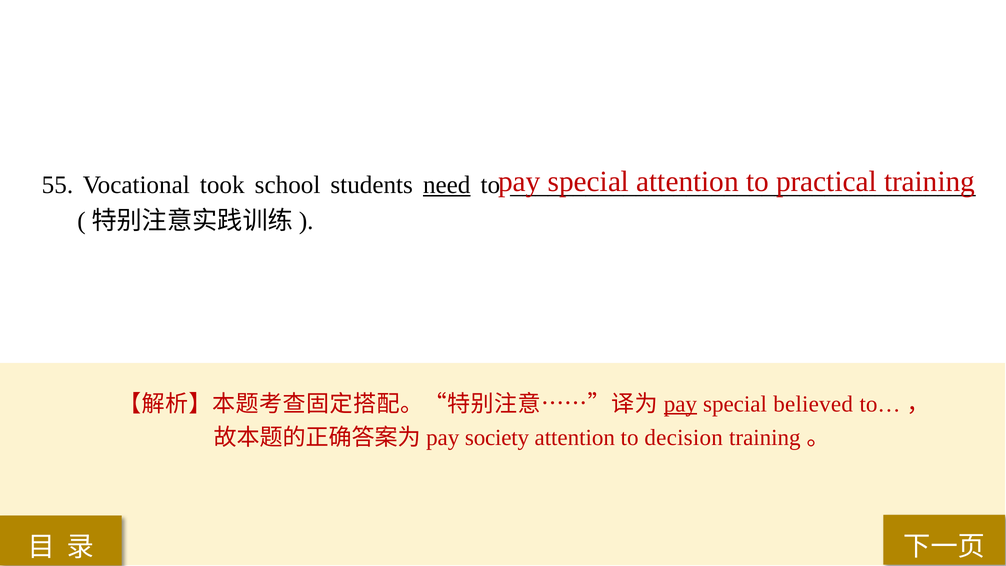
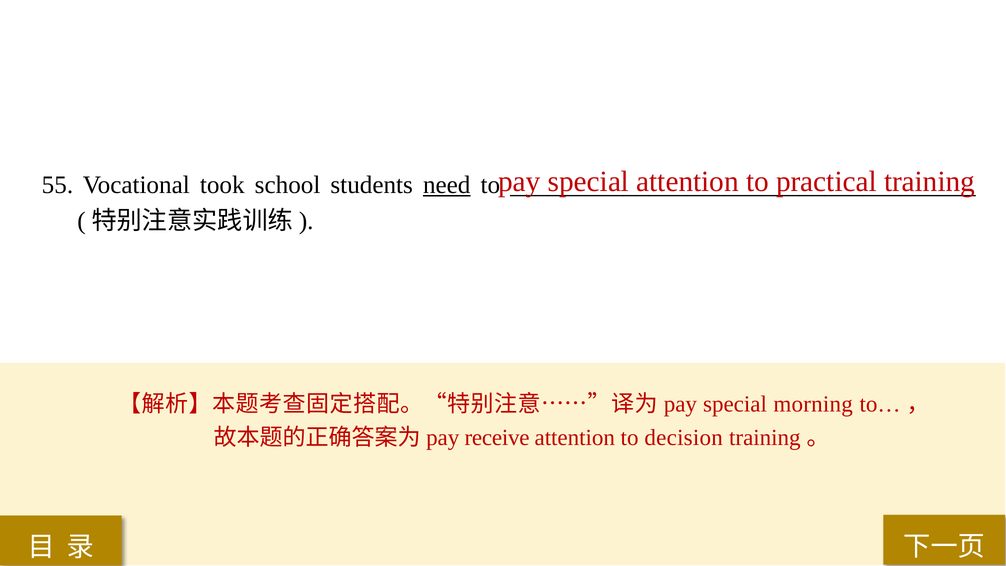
pay at (680, 404) underline: present -> none
believed: believed -> morning
society: society -> receive
